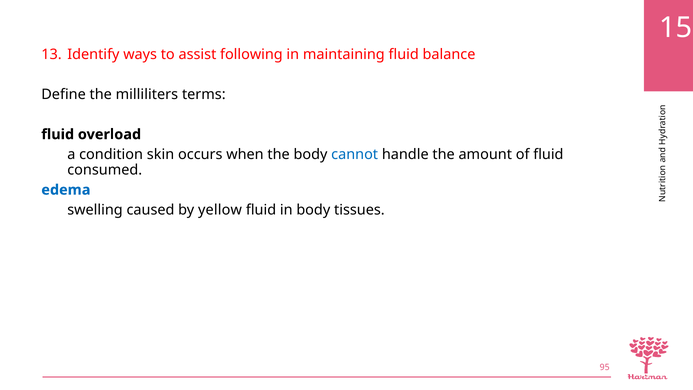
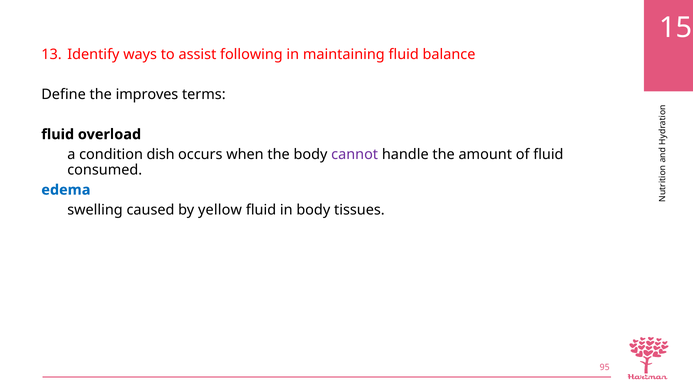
milliliters: milliliters -> improves
skin: skin -> dish
cannot colour: blue -> purple
